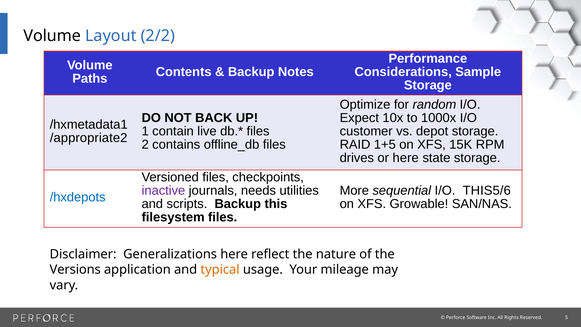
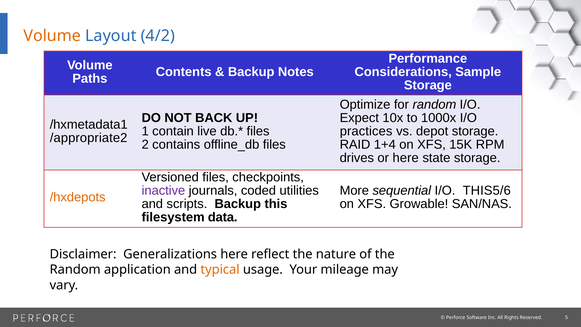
Volume at (52, 36) colour: black -> orange
2/2: 2/2 -> 4/2
customer: customer -> practices
1+5: 1+5 -> 1+4
needs: needs -> coded
/hxdepots colour: blue -> orange
filesystem files: files -> data
Versions at (75, 270): Versions -> Random
